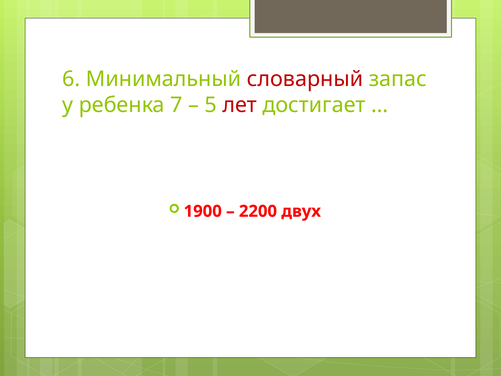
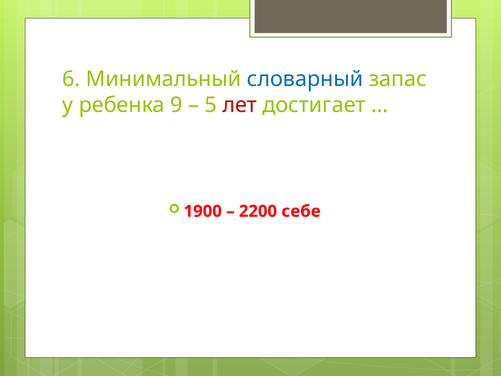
словарный colour: red -> blue
7: 7 -> 9
двух: двух -> себе
